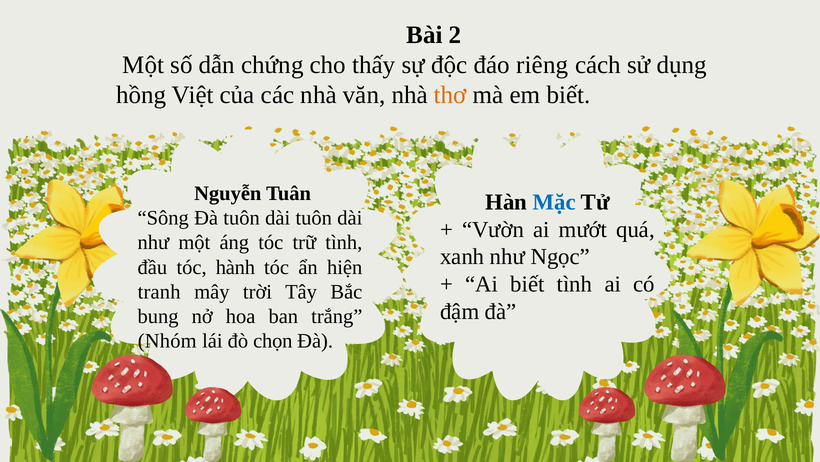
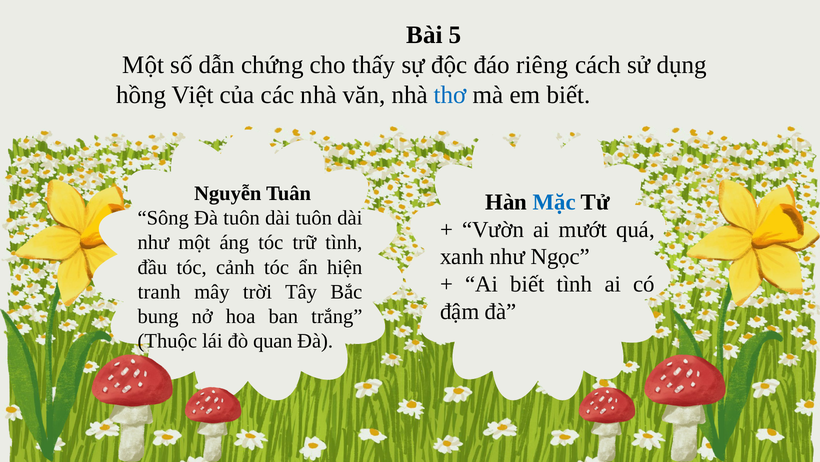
2: 2 -> 5
thơ colour: orange -> blue
hành: hành -> cảnh
Nhóm: Nhóm -> Thuộc
chọn: chọn -> quan
